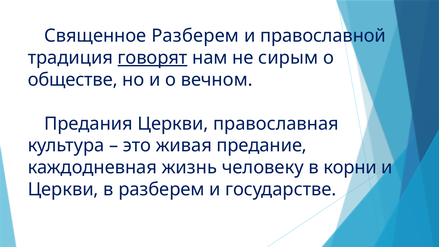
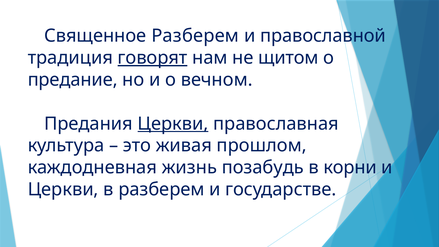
сирым: сирым -> щитом
обществе: обществе -> предание
Церкви at (173, 124) underline: none -> present
предание: предание -> прошлом
человеку: человеку -> позабудь
